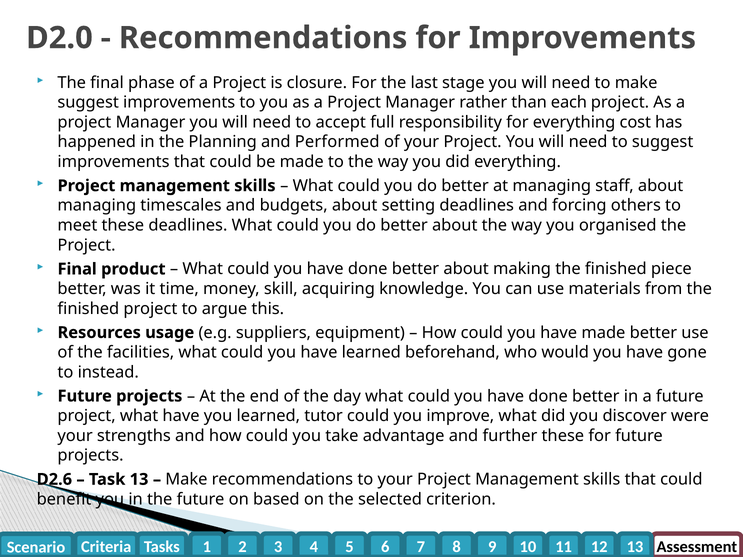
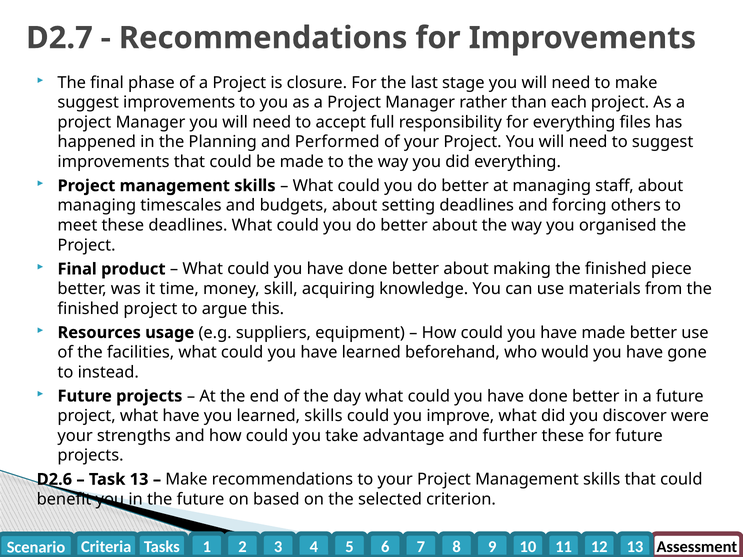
D2.0: D2.0 -> D2.7
cost: cost -> files
learned tutor: tutor -> skills
